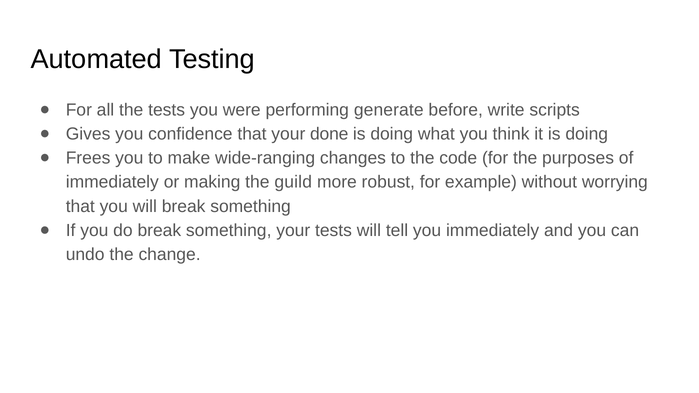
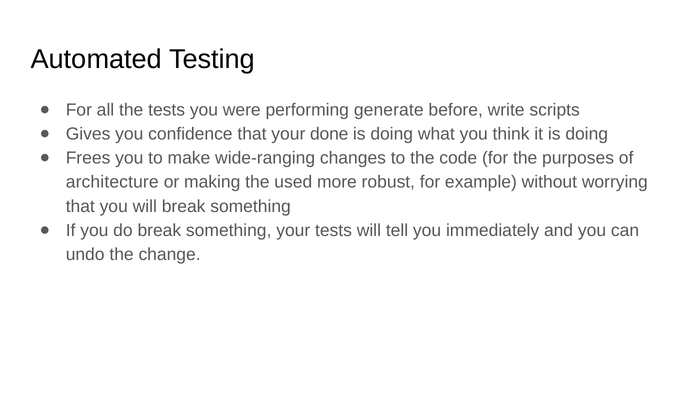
immediately at (112, 182): immediately -> architecture
guild: guild -> used
